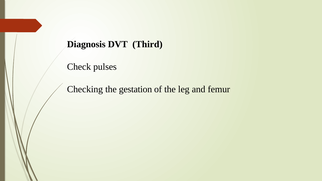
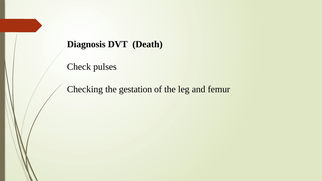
Third: Third -> Death
